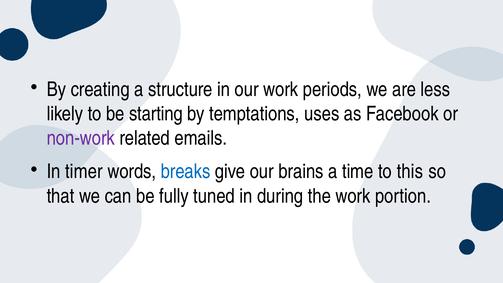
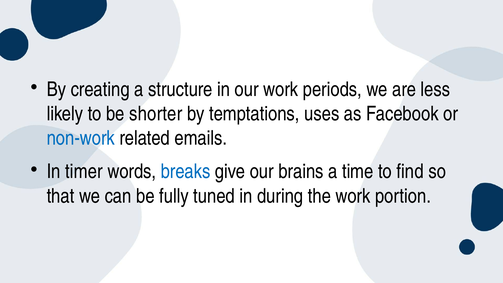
starting: starting -> shorter
non-work colour: purple -> blue
this: this -> find
